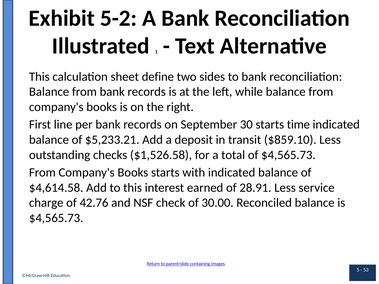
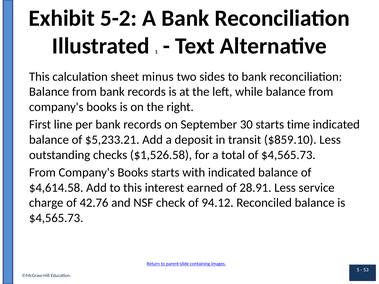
define: define -> minus
30.00: 30.00 -> 94.12
